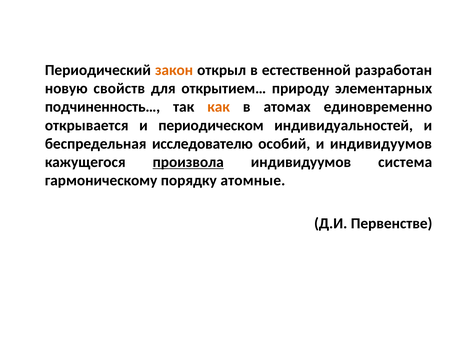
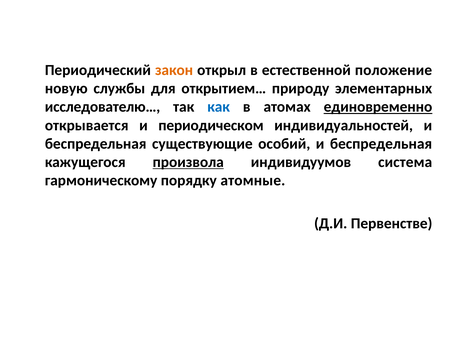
разработан: разработан -> положение
свойств: свойств -> службы
подчиненность…: подчиненность… -> исследователю…
как colour: orange -> blue
единовременно underline: none -> present
исследователю: исследователю -> существующие
особий и индивидуумов: индивидуумов -> беспредельная
